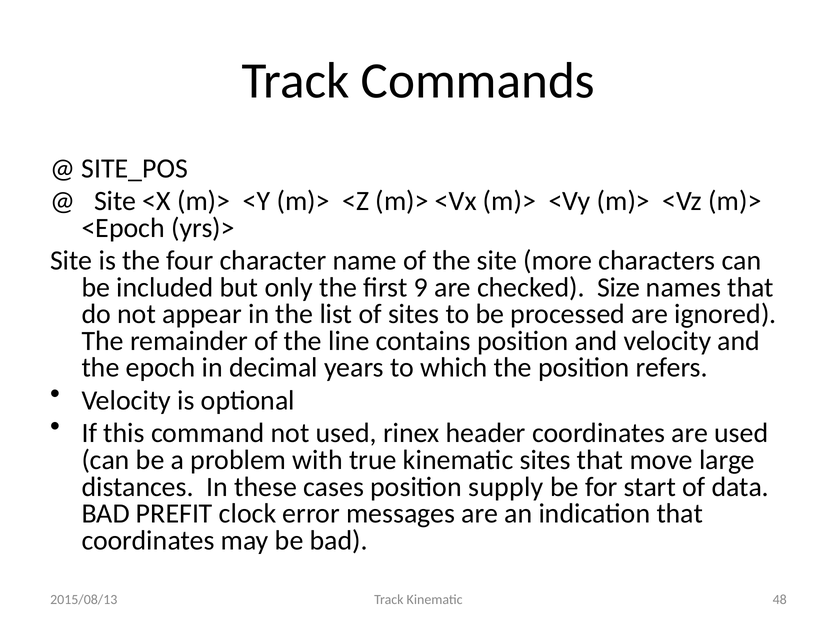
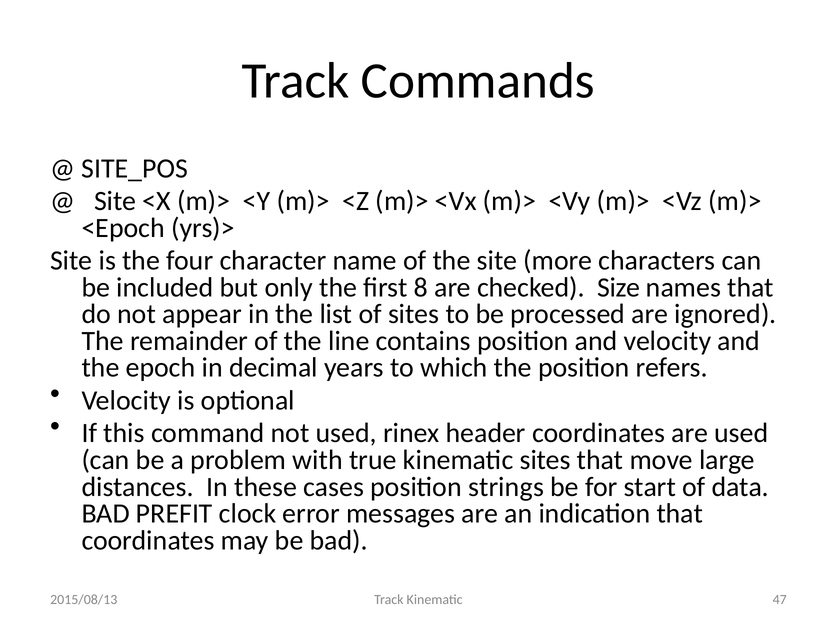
9: 9 -> 8
supply: supply -> strings
48: 48 -> 47
